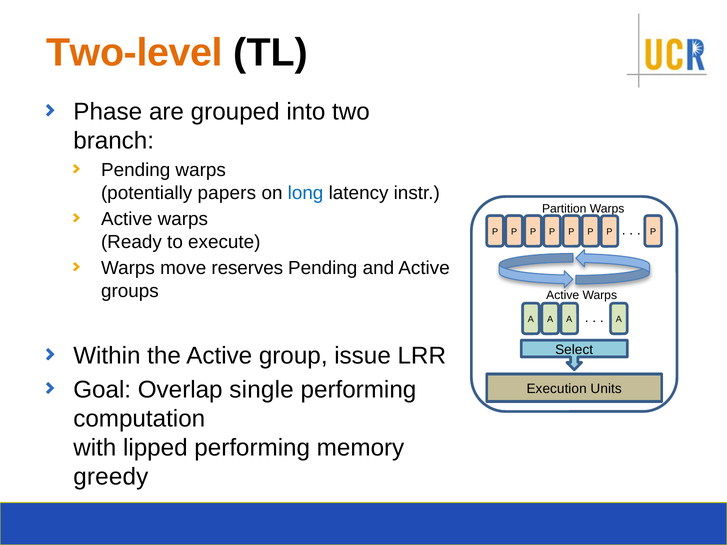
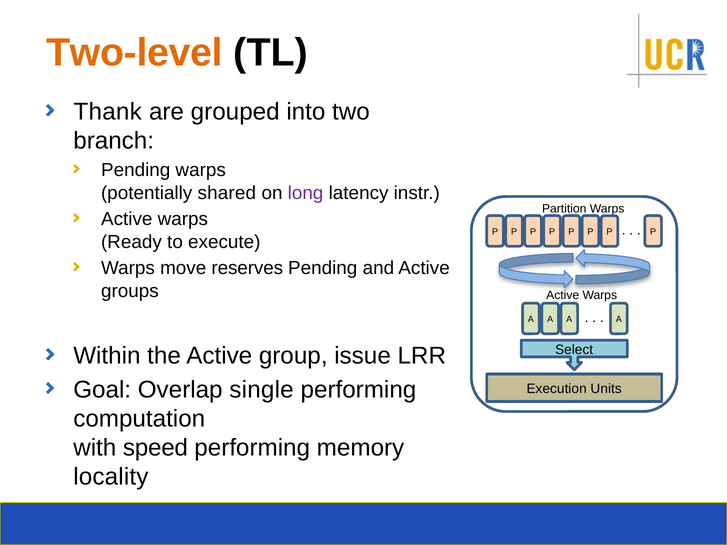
Phase: Phase -> Thank
papers: papers -> shared
long colour: blue -> purple
lipped: lipped -> speed
greedy: greedy -> locality
